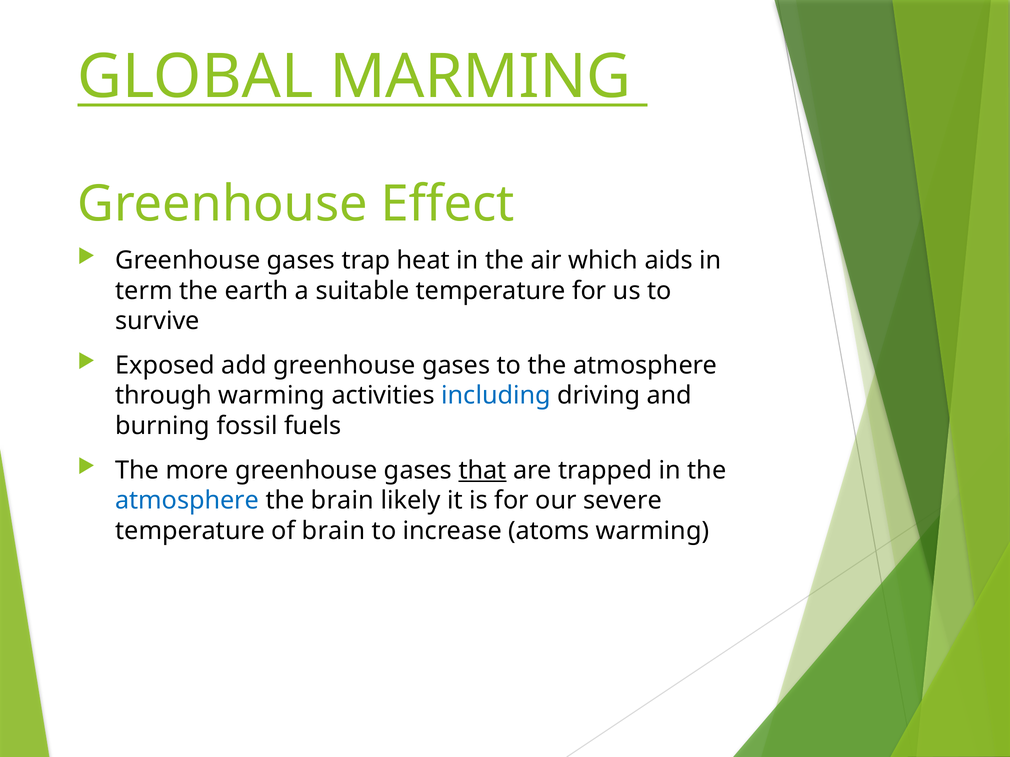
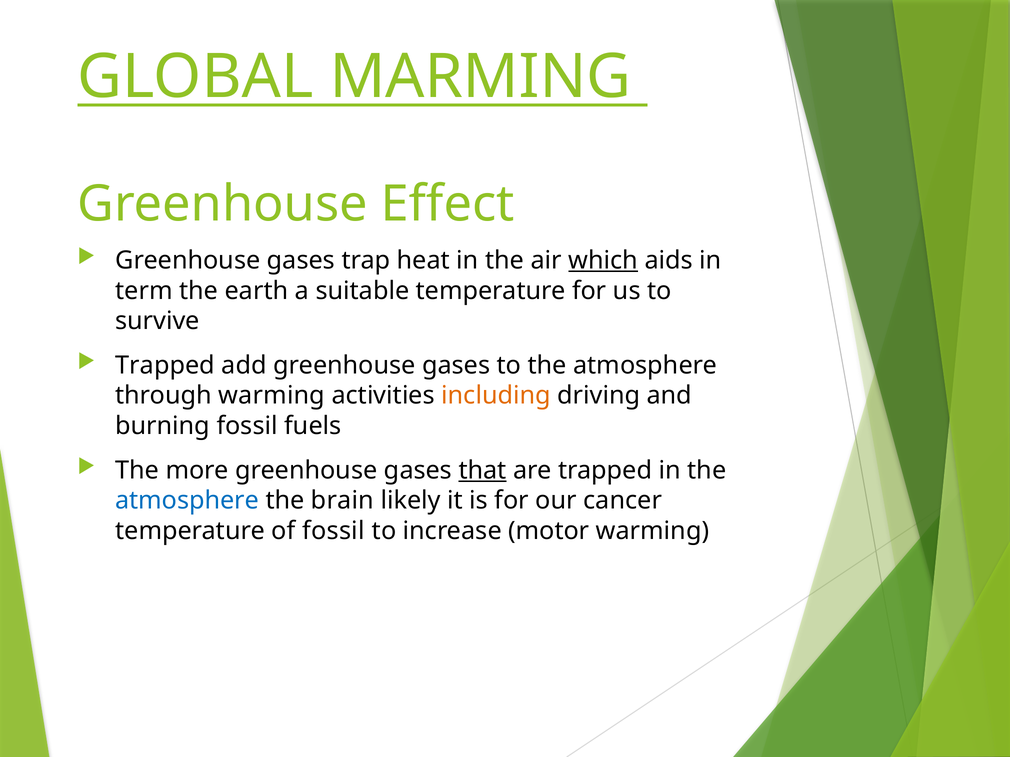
which underline: none -> present
Exposed at (165, 366): Exposed -> Trapped
including colour: blue -> orange
severe: severe -> cancer
of brain: brain -> fossil
atoms: atoms -> motor
